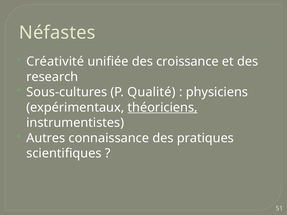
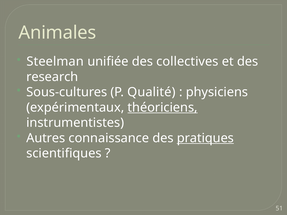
Néfastes: Néfastes -> Animales
Créativité: Créativité -> Steelman
croissance: croissance -> collectives
pratiques underline: none -> present
